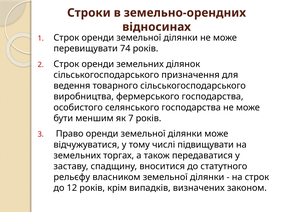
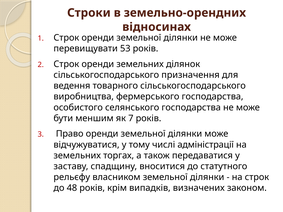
74: 74 -> 53
підвищувати: підвищувати -> адміністрації
12: 12 -> 48
